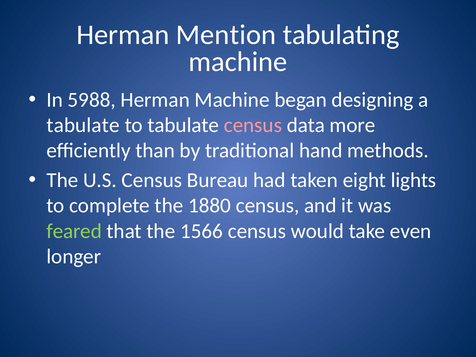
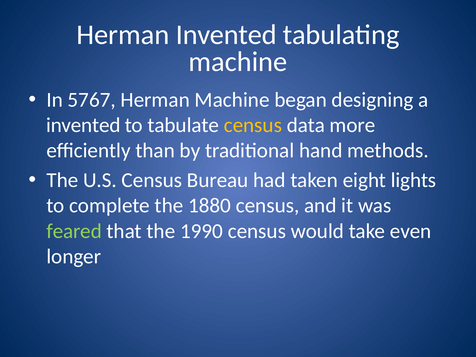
Herman Mention: Mention -> Invented
5988: 5988 -> 5767
tabulate at (83, 125): tabulate -> invented
census at (253, 125) colour: pink -> yellow
1566: 1566 -> 1990
